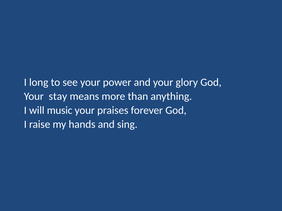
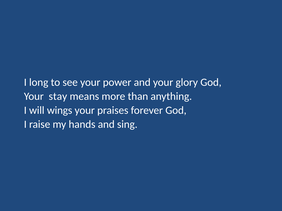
music: music -> wings
